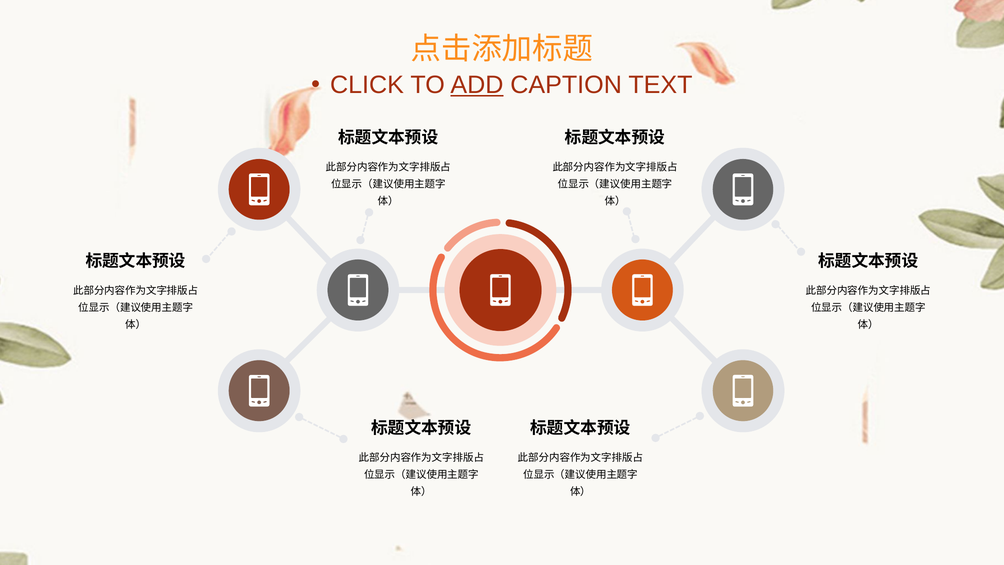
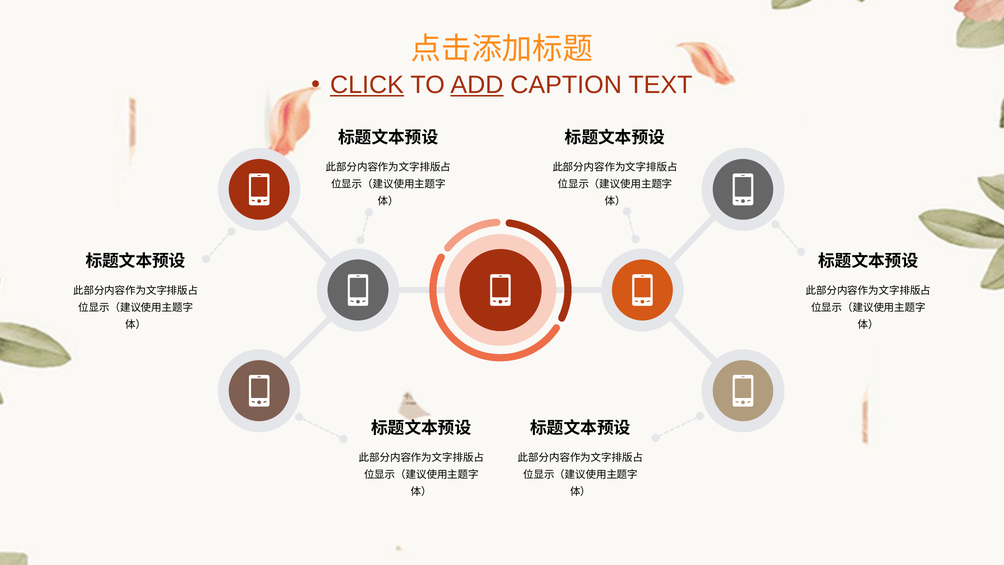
CLICK underline: none -> present
